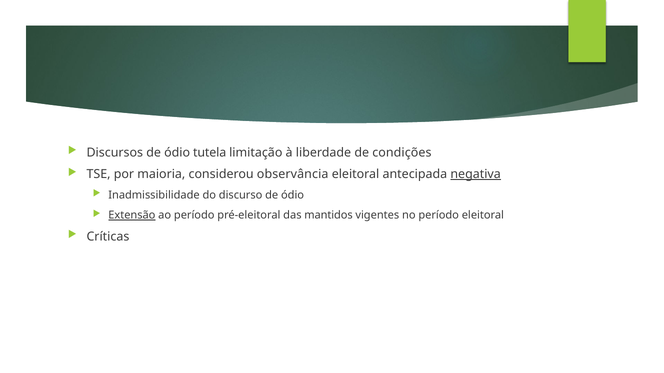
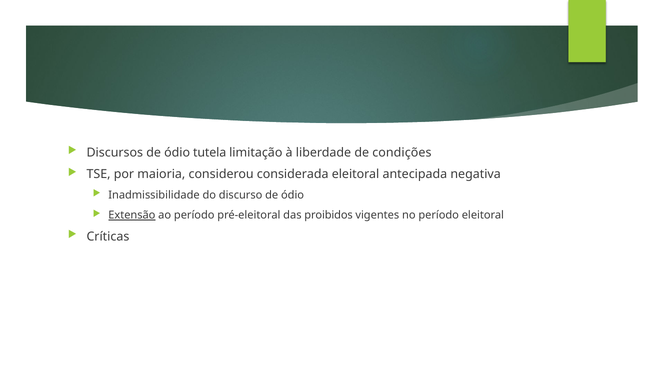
observância: observância -> considerada
negativa underline: present -> none
mantidos: mantidos -> proibidos
